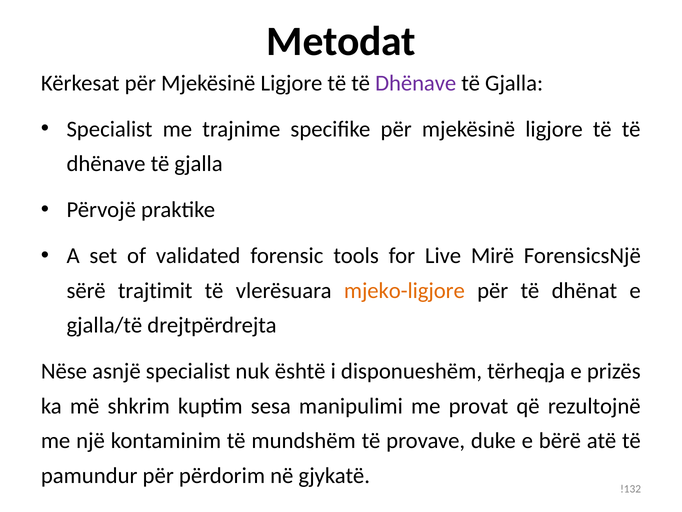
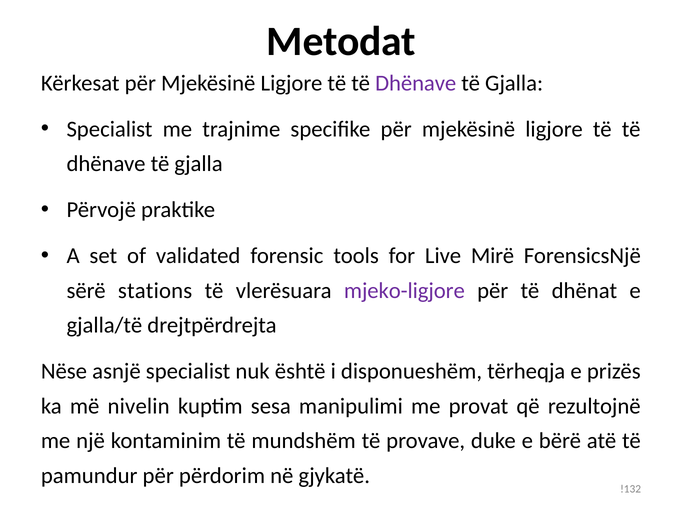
trajtimit: trajtimit -> stations
mjeko-ligjore colour: orange -> purple
shkrim: shkrim -> nivelin
